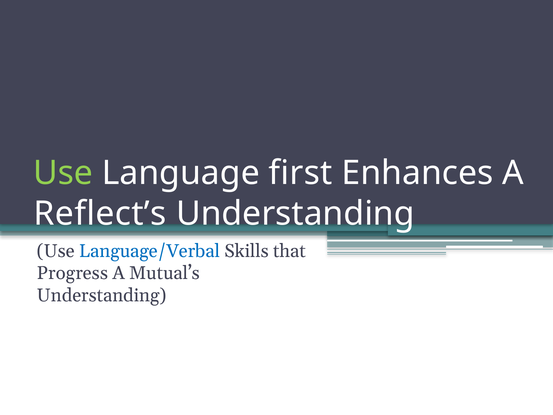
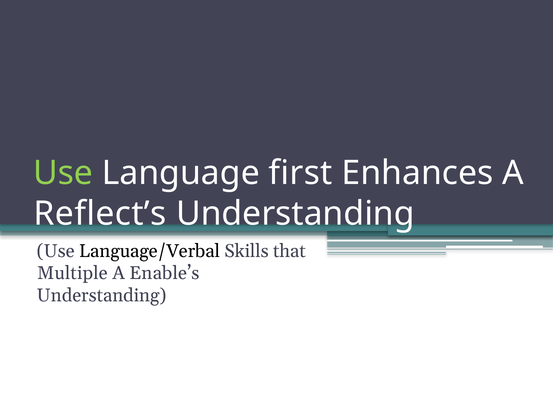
Language/Verbal colour: blue -> black
Progress: Progress -> Multiple
Mutual’s: Mutual’s -> Enable’s
